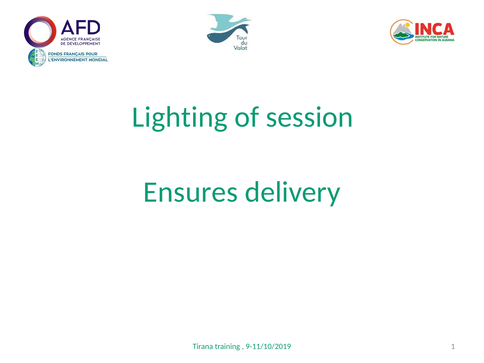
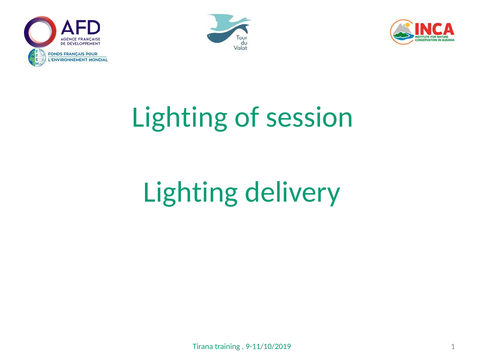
Ensures at (191, 192): Ensures -> Lighting
